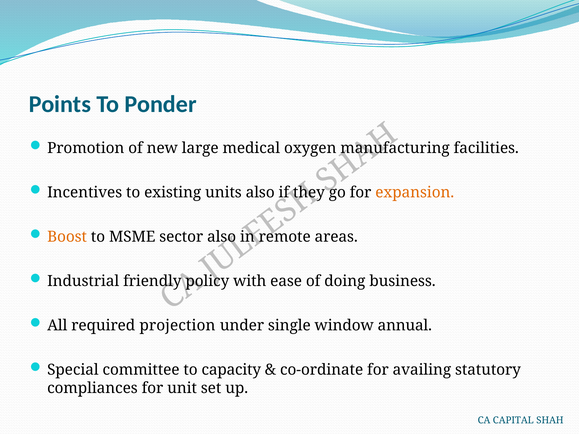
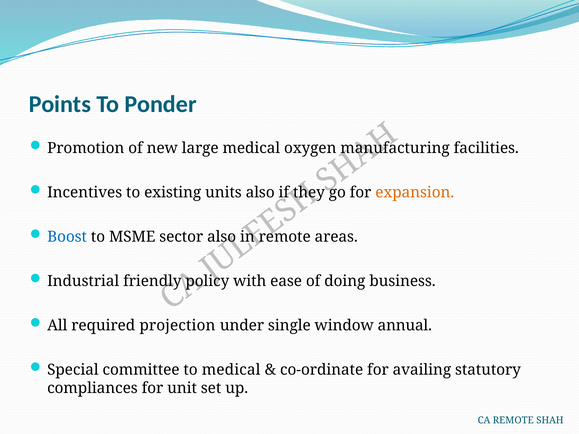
Boost colour: orange -> blue
to capacity: capacity -> medical
CA CAPITAL: CAPITAL -> REMOTE
